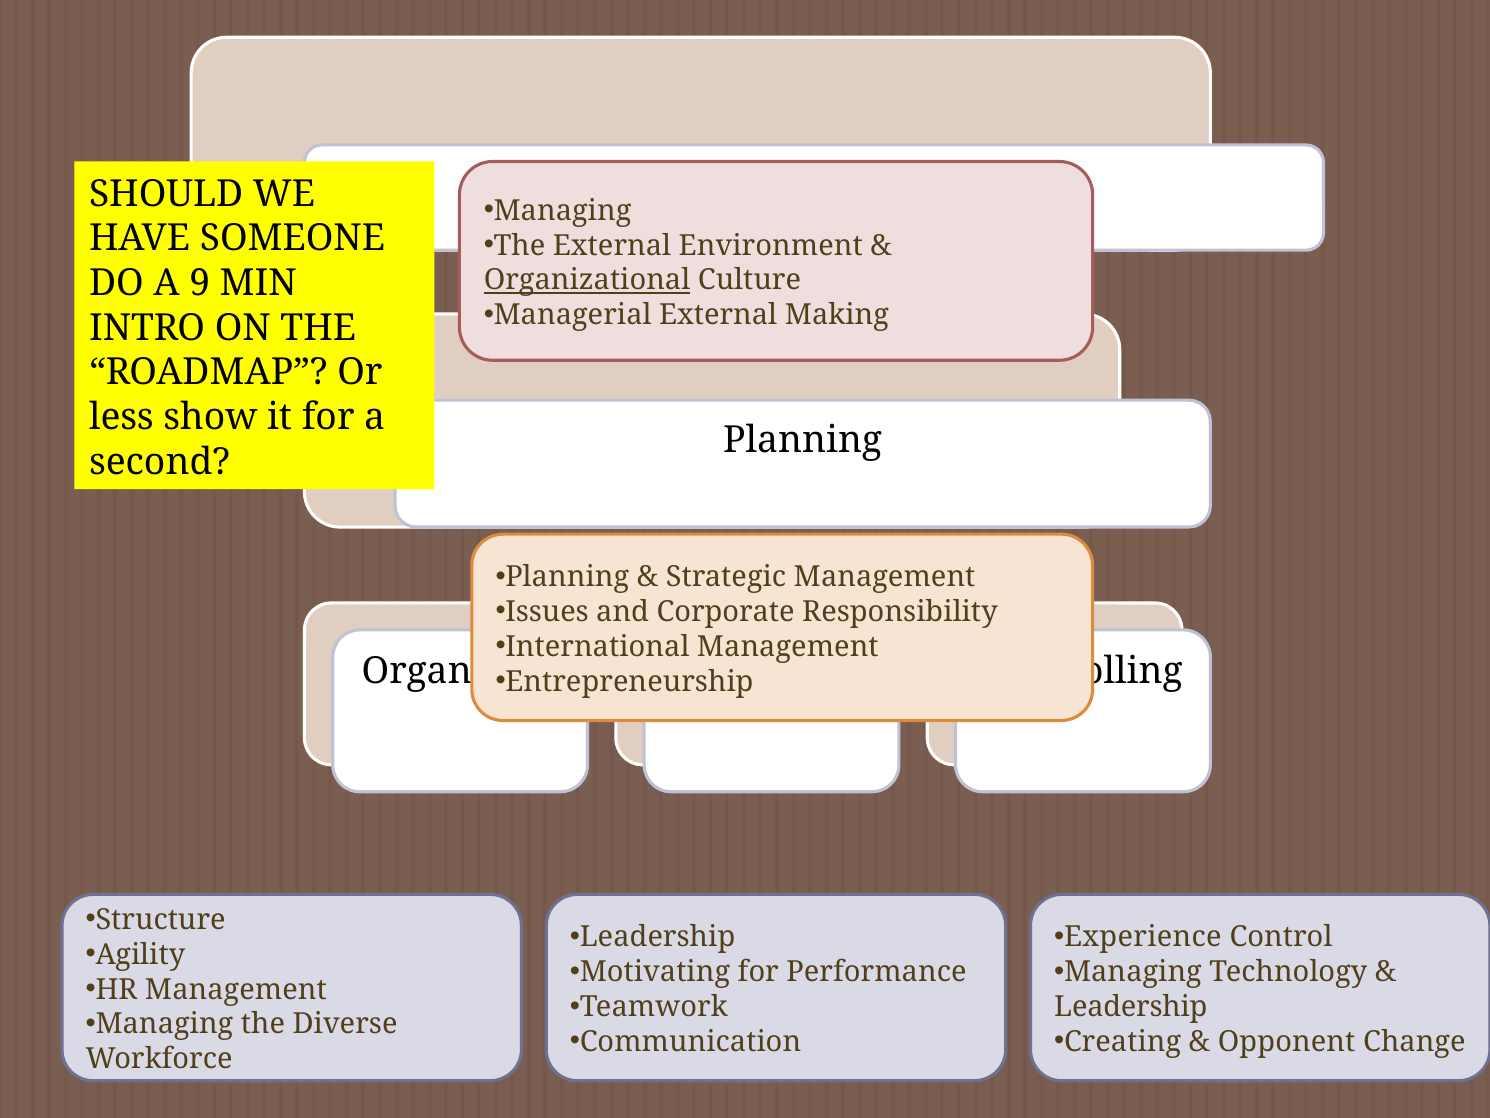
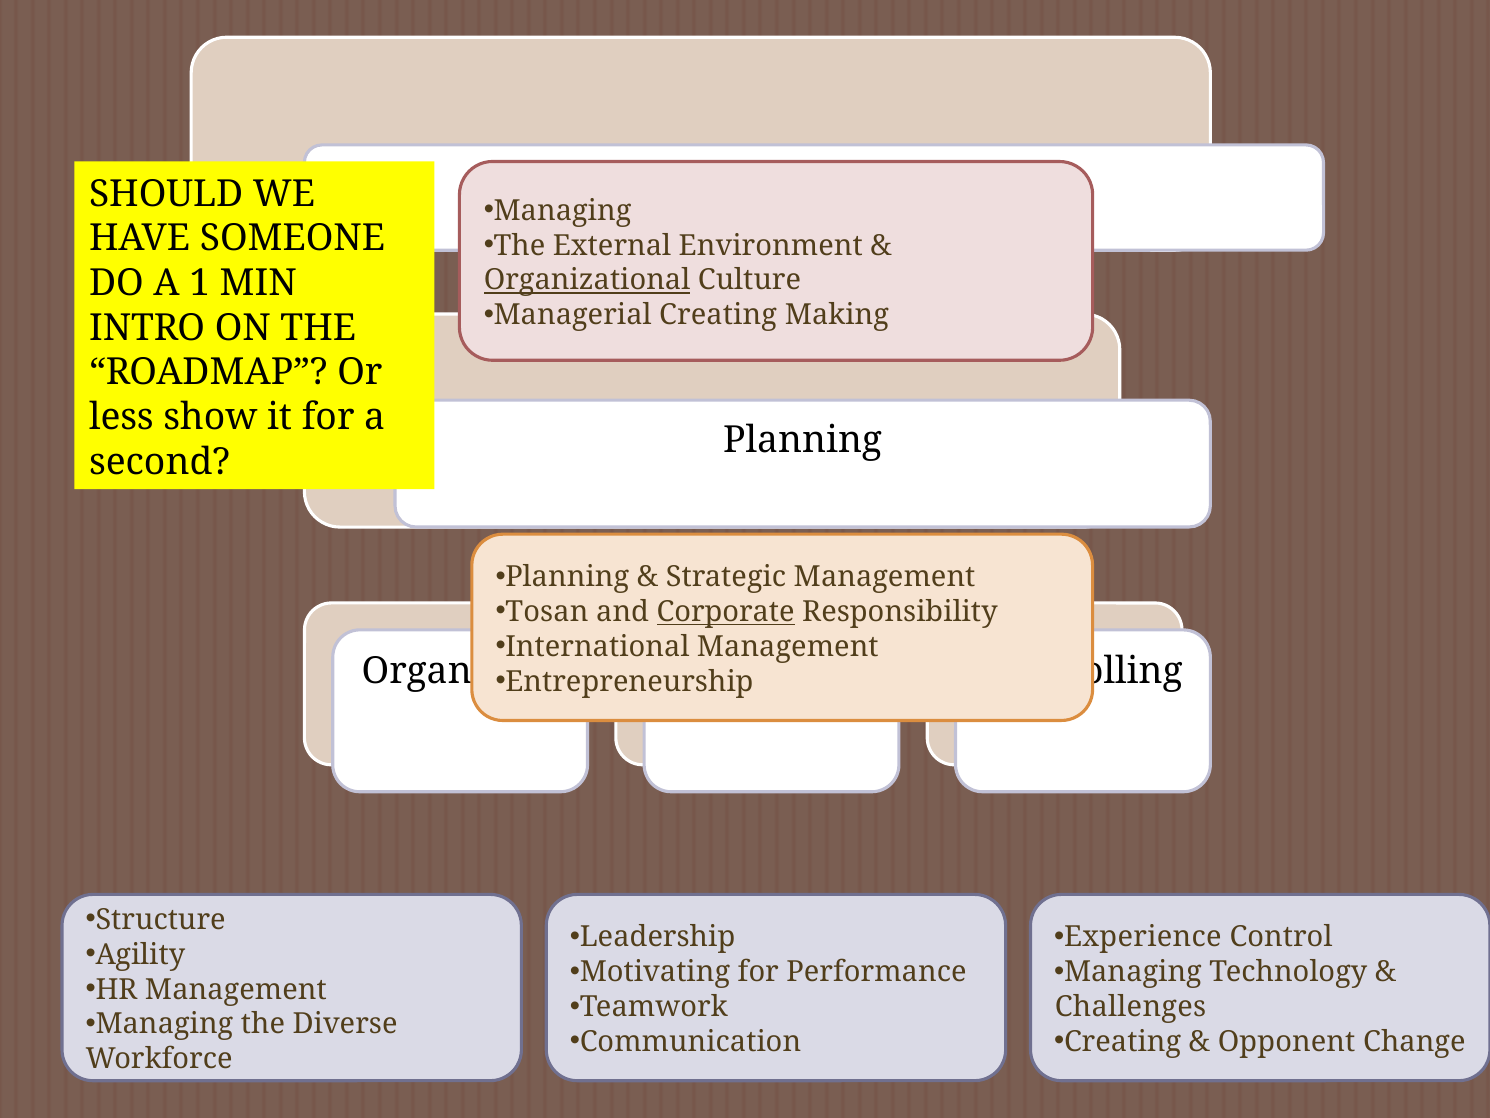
9: 9 -> 1
Managerial External: External -> Creating
Issues: Issues -> Tosan
Corporate underline: none -> present
Leadership at (1131, 1007): Leadership -> Challenges
